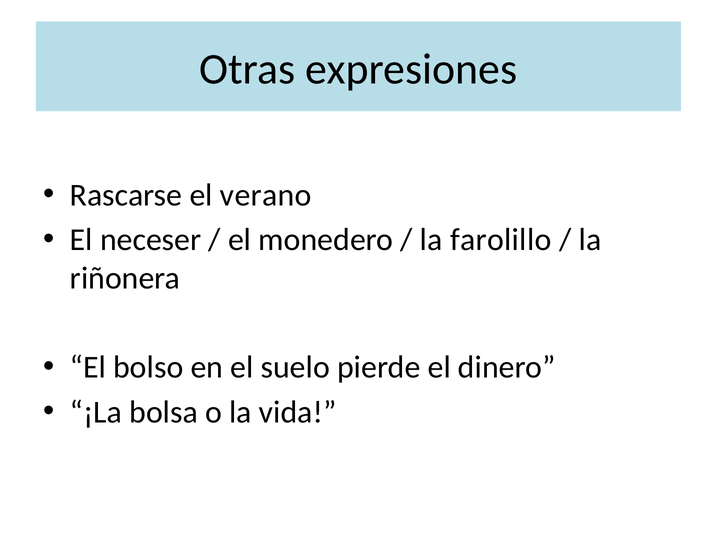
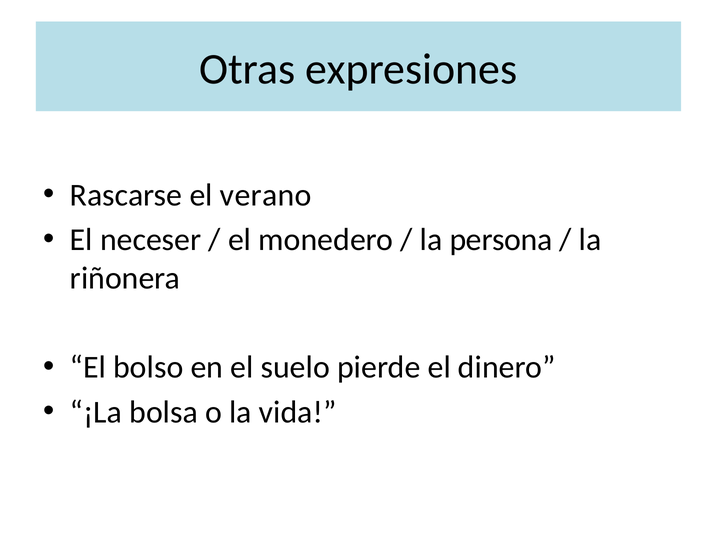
farolillo: farolillo -> persona
